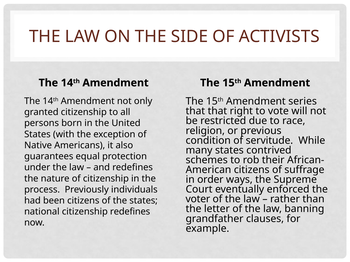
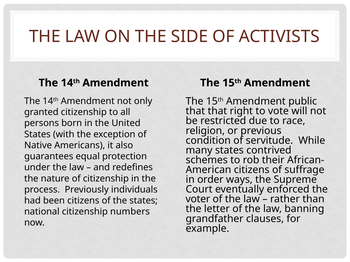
series: series -> public
citizenship redefines: redefines -> numbers
